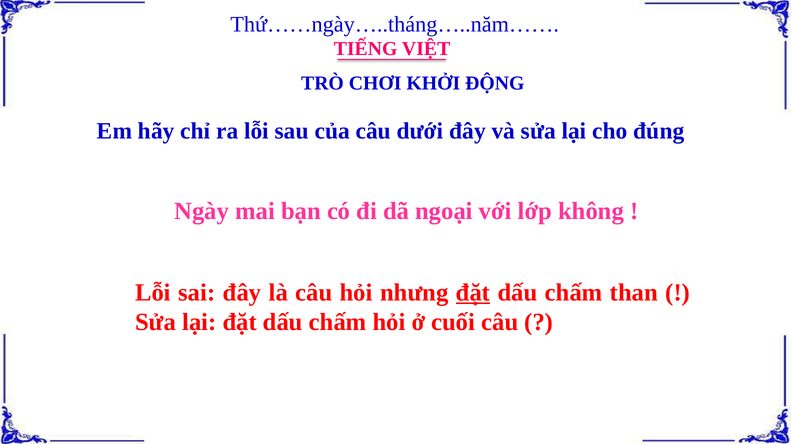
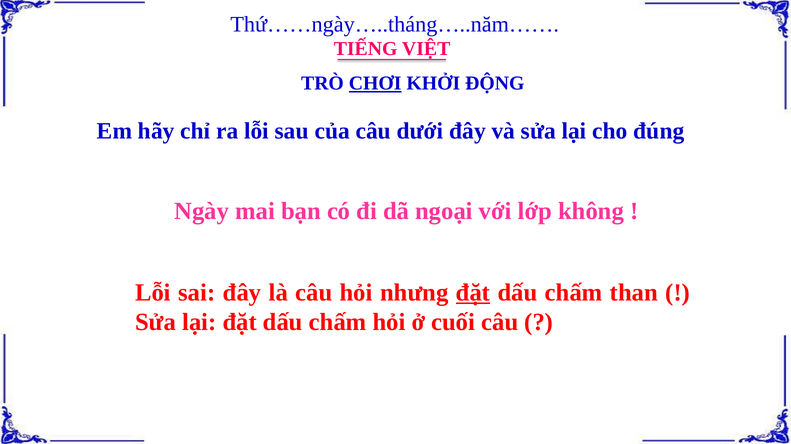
CHƠI underline: none -> present
